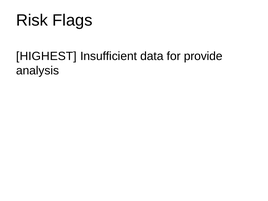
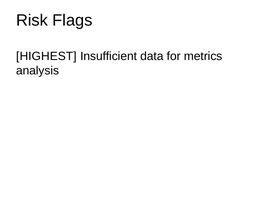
provide: provide -> metrics
